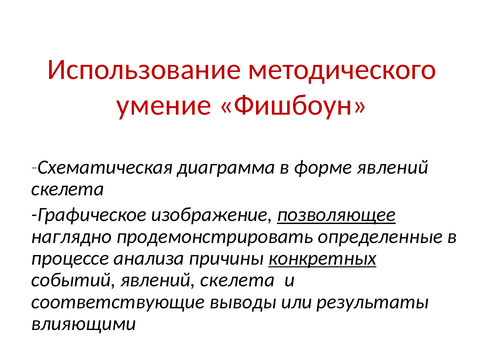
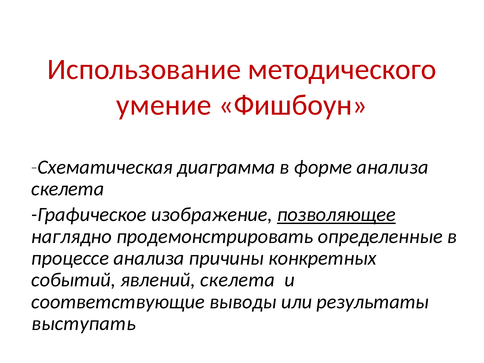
форме явлений: явлений -> анализа
конкретных underline: present -> none
влияющими: влияющими -> выступать
